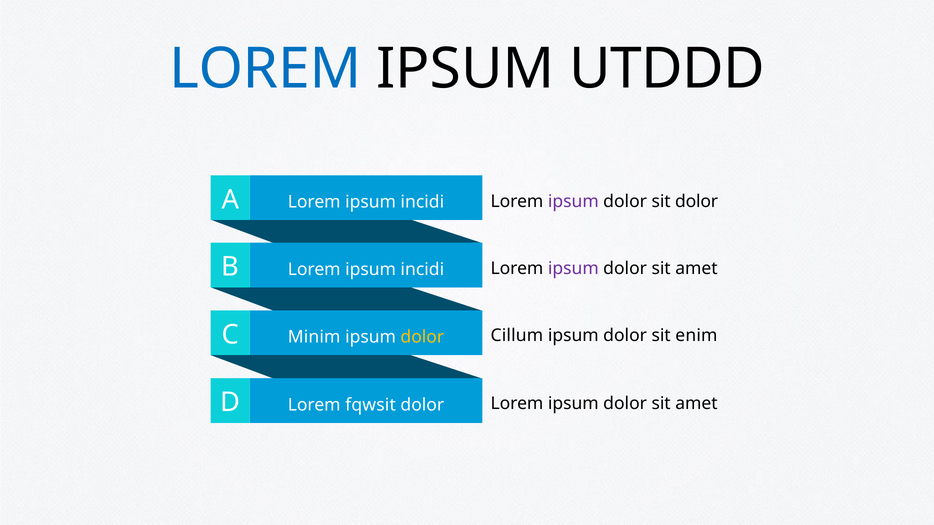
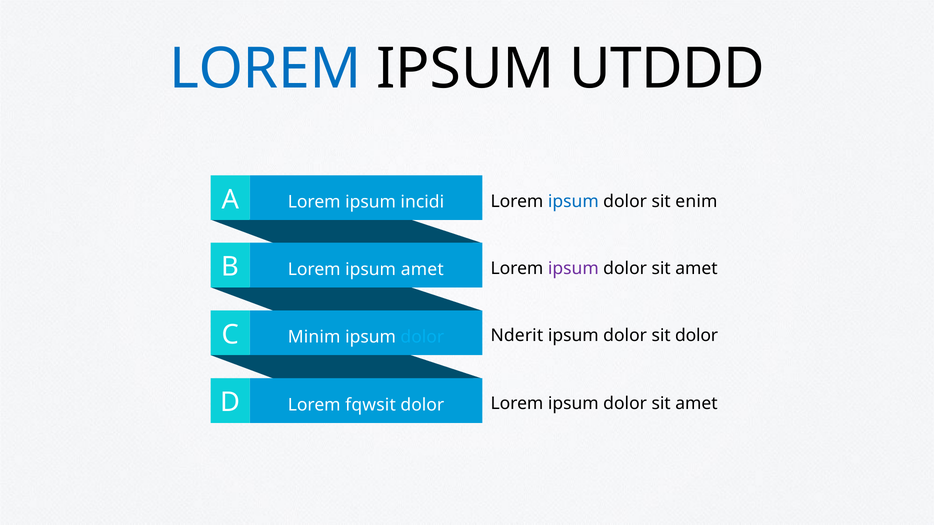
ipsum at (573, 202) colour: purple -> blue
sit dolor: dolor -> enim
incidi at (422, 270): incidi -> amet
Cillum: Cillum -> Nderit
sit enim: enim -> dolor
dolor at (422, 337) colour: yellow -> light blue
